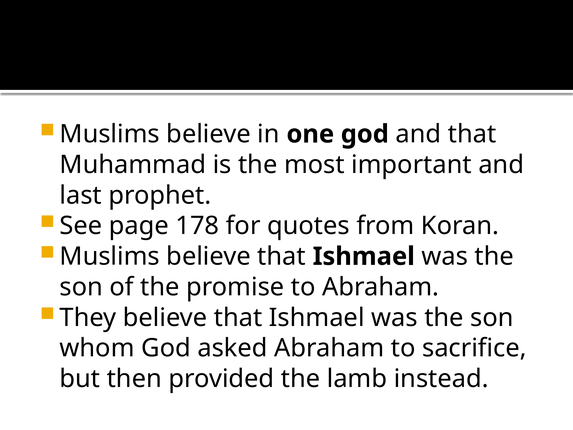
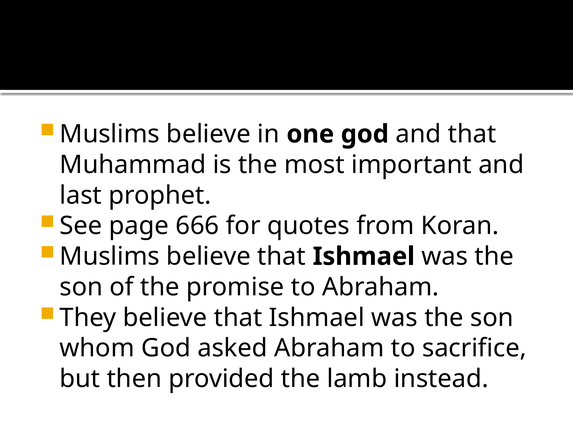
178: 178 -> 666
